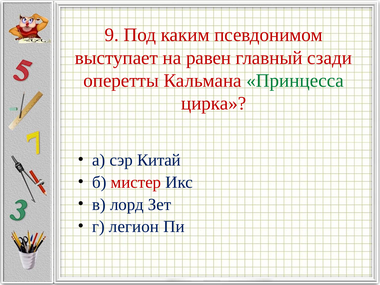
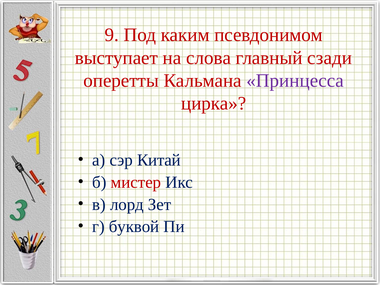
равен: равен -> слова
Принцесса colour: green -> purple
легион: легион -> буквой
